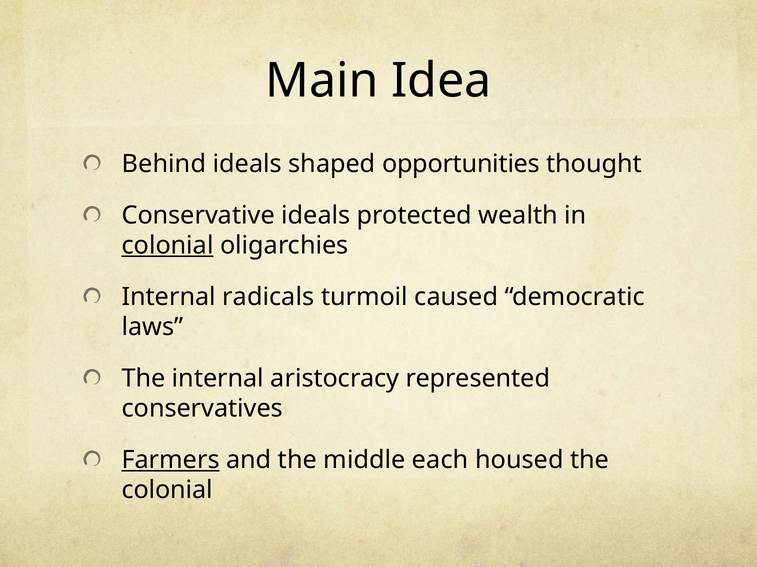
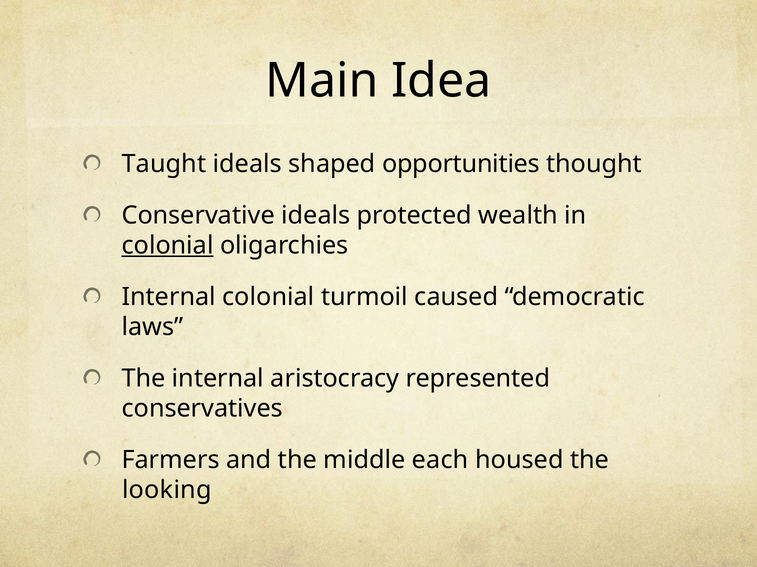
Behind: Behind -> Taught
Internal radicals: radicals -> colonial
Farmers underline: present -> none
colonial at (167, 491): colonial -> looking
